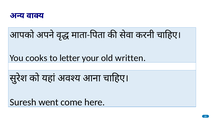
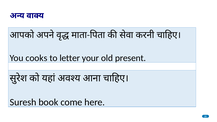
written: written -> present
went: went -> book
